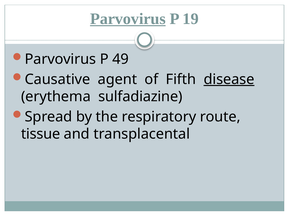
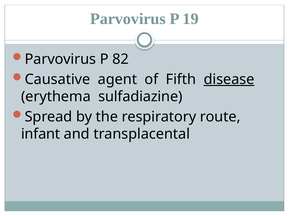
Parvovirus at (128, 19) underline: present -> none
49: 49 -> 82
tissue: tissue -> infant
